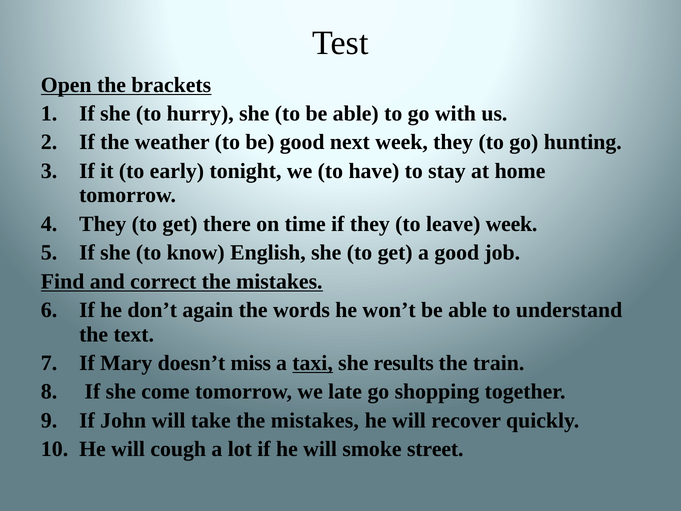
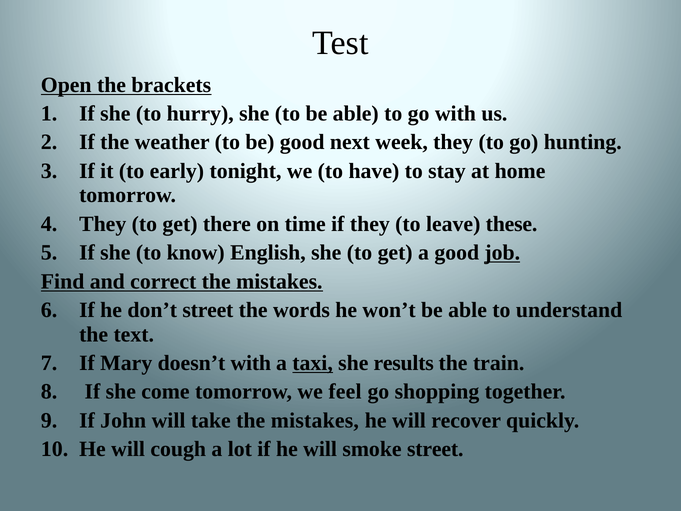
leave week: week -> these
job underline: none -> present
don’t again: again -> street
doesn’t miss: miss -> with
late: late -> feel
